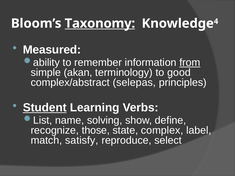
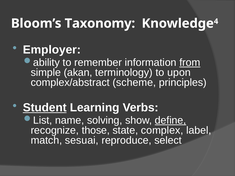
Taxonomy underline: present -> none
Measured: Measured -> Employer
good: good -> upon
selepas: selepas -> scheme
define underline: none -> present
satisfy: satisfy -> sesuai
